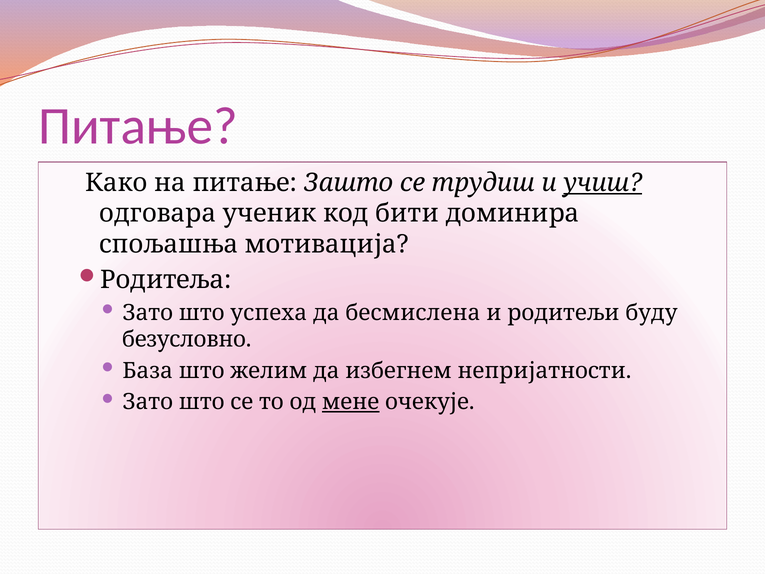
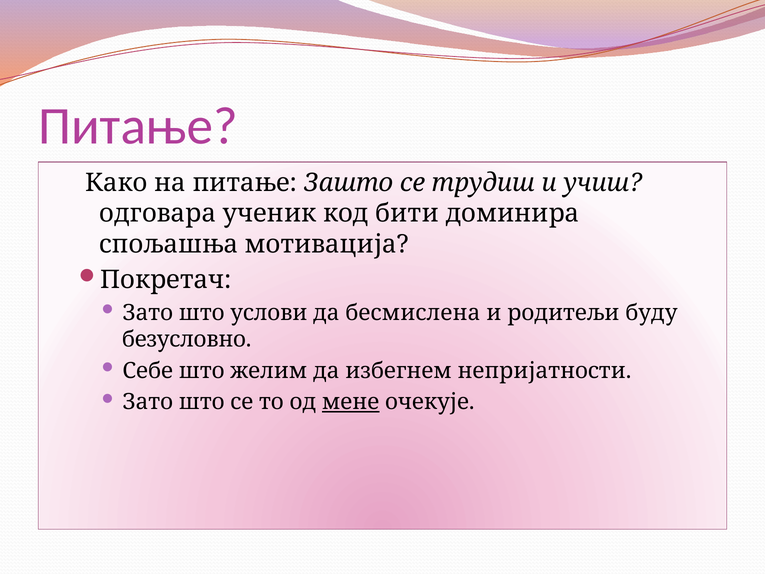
учиш underline: present -> none
Родитеља: Родитеља -> Покретач
успеха: успеха -> услови
База: База -> Себе
